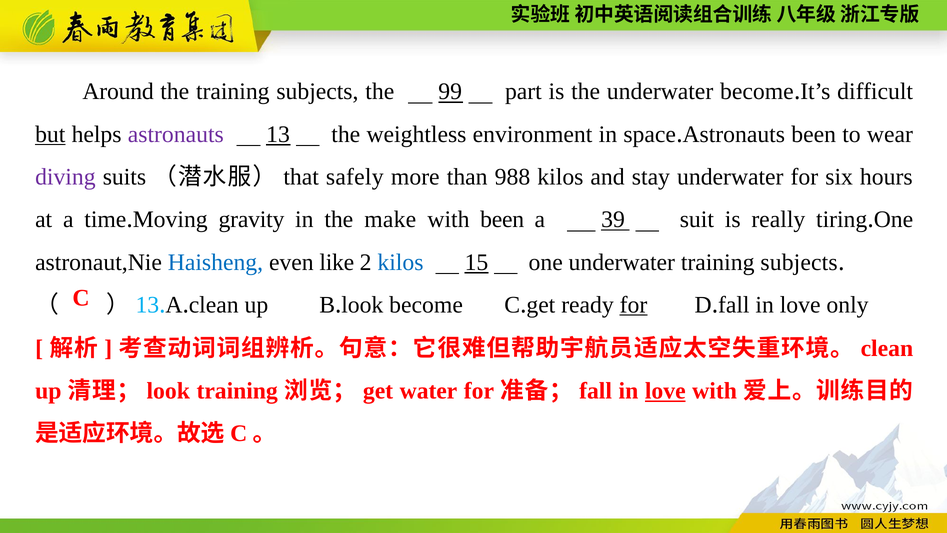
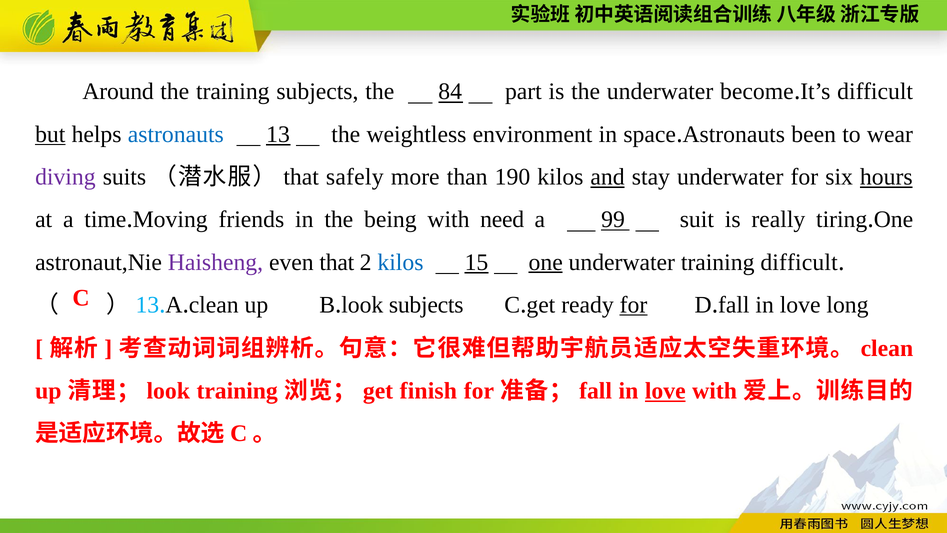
99: 99 -> 84
astronauts at (176, 134) colour: purple -> blue
988: 988 -> 190
and underline: none -> present
hours underline: none -> present
gravity: gravity -> friends
make: make -> being
with been: been -> need
39: 39 -> 99
Haisheng colour: blue -> purple
even like: like -> that
one at (546, 262) underline: none -> present
underwater training subjects: subjects -> difficult
become at (426, 305): become -> subjects
only: only -> long
water: water -> finish
